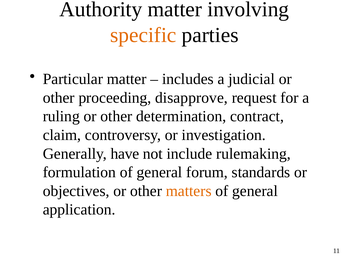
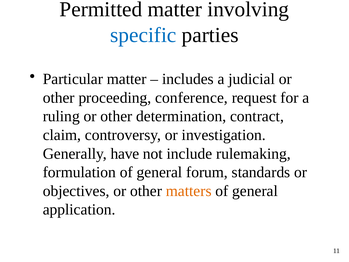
Authority: Authority -> Permitted
specific colour: orange -> blue
disapprove: disapprove -> conference
